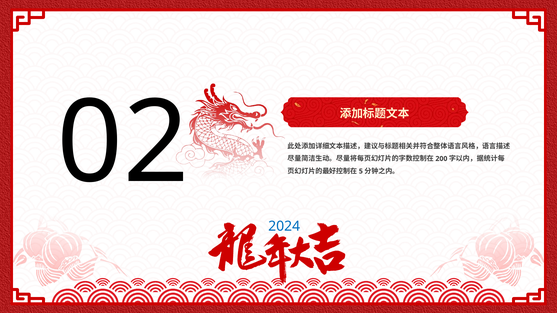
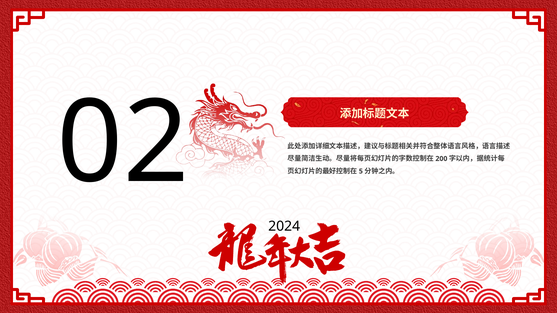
2024 colour: blue -> black
